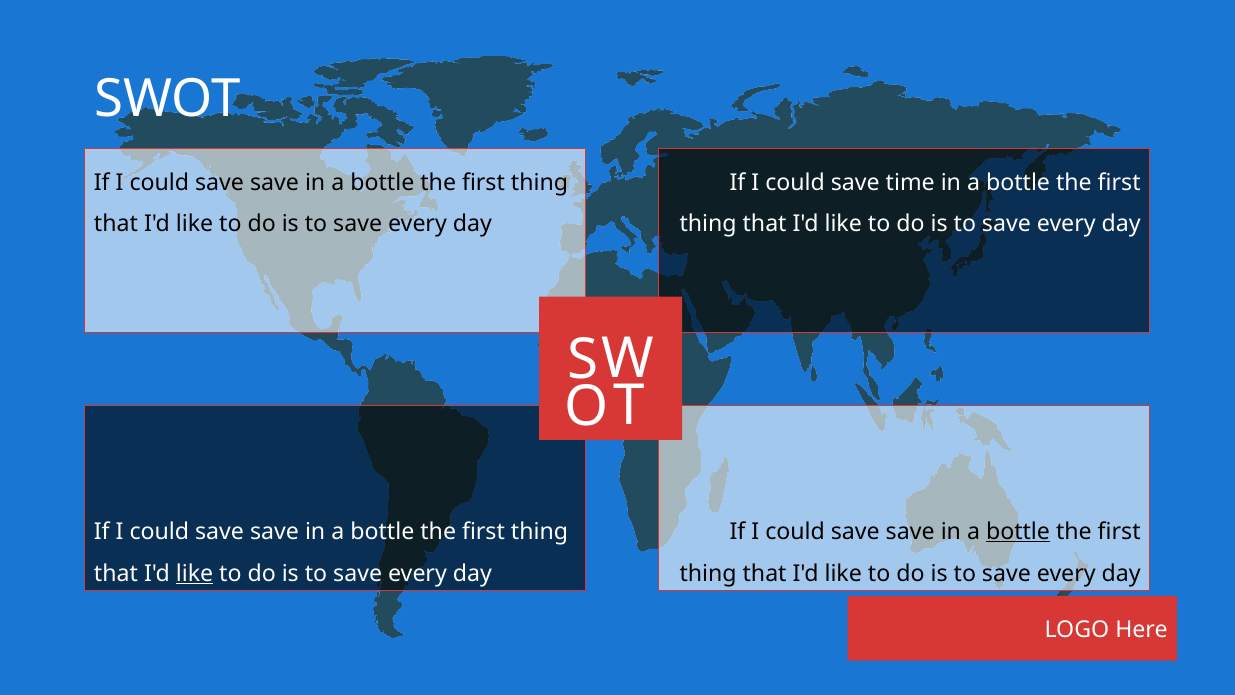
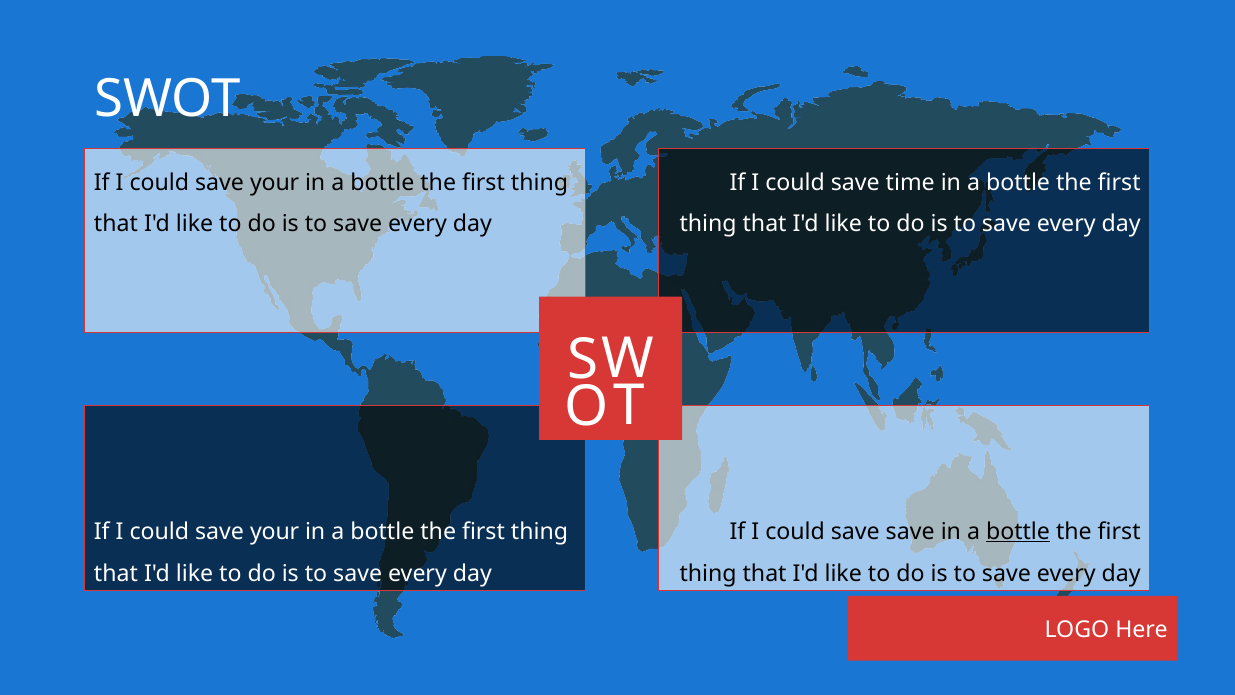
save at (275, 182): save -> your
save at (275, 531): save -> your
like at (195, 573) underline: present -> none
